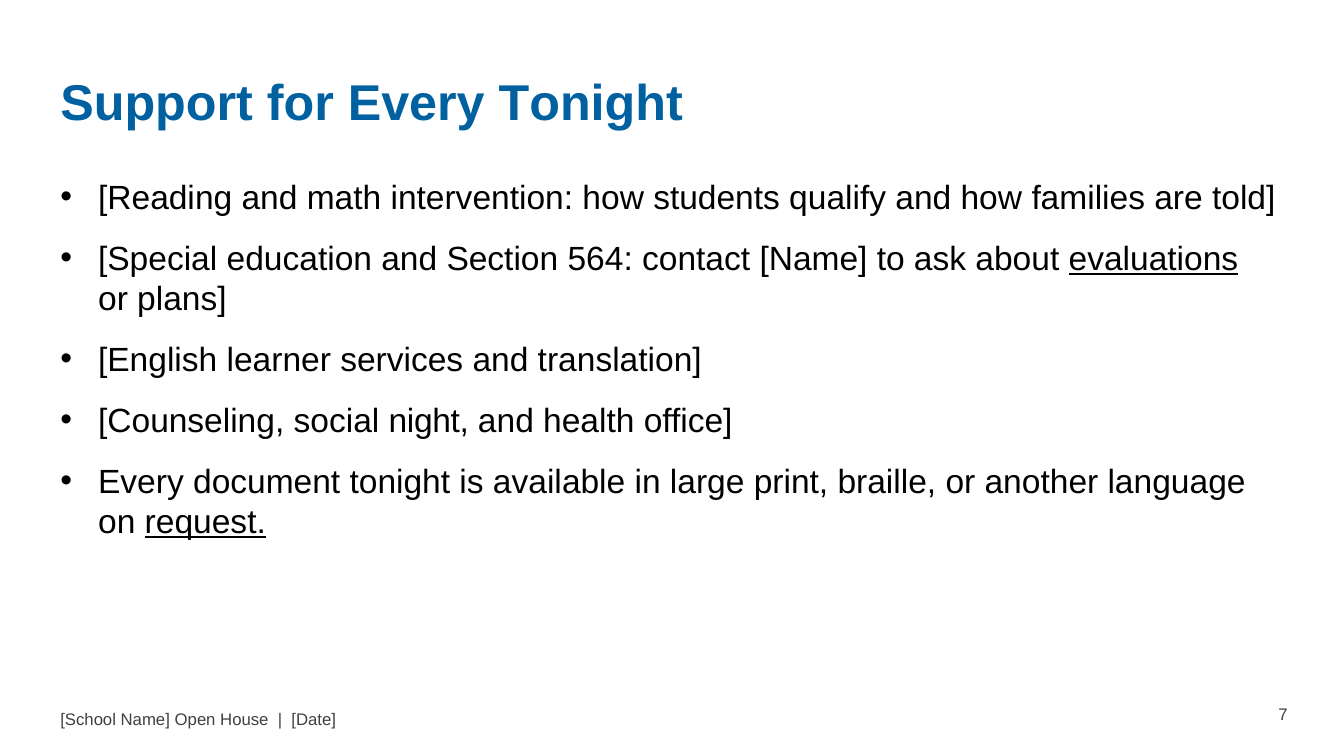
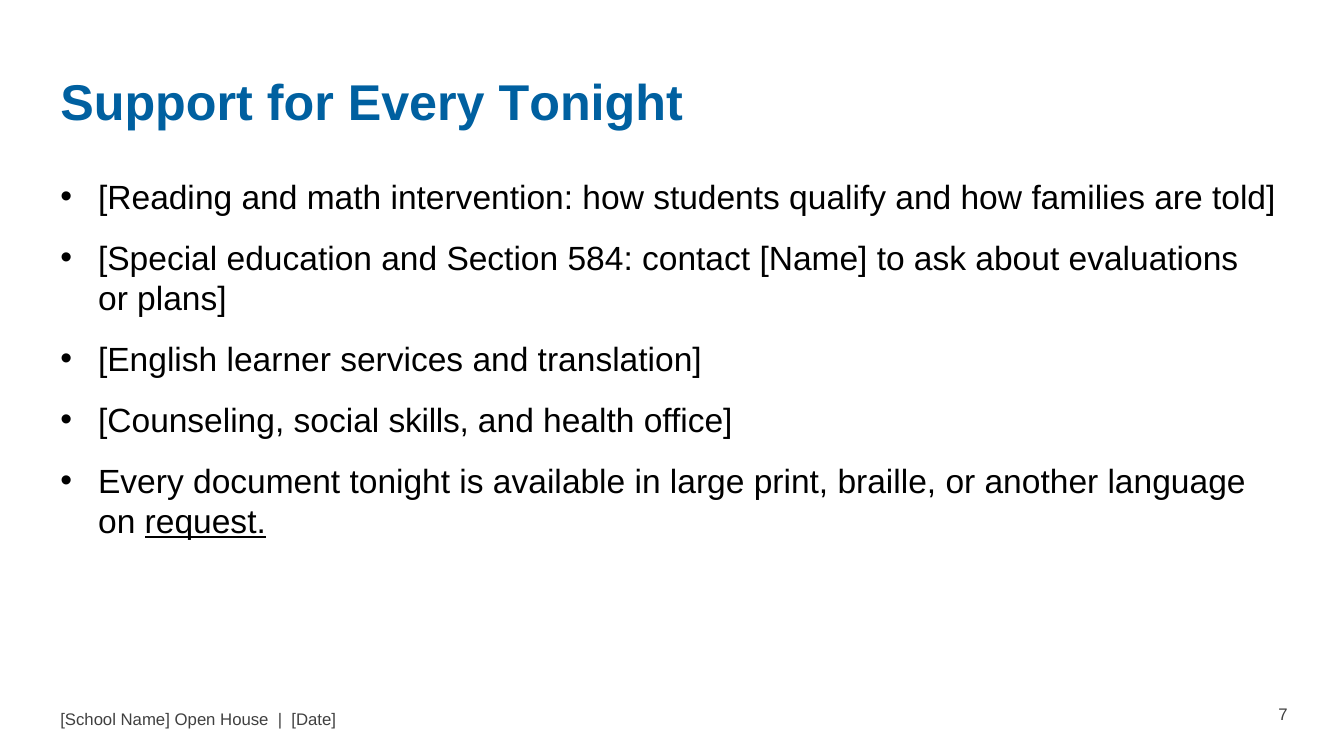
564: 564 -> 584
evaluations underline: present -> none
night: night -> skills
